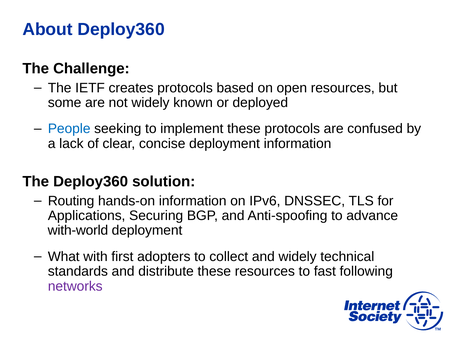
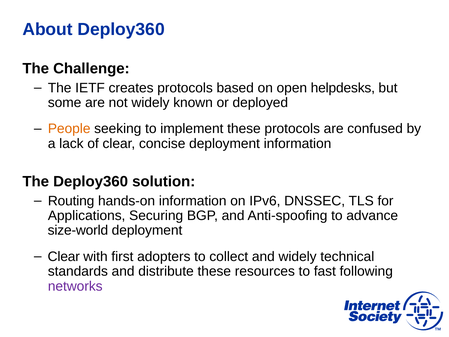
open resources: resources -> helpdesks
People colour: blue -> orange
with-world: with-world -> size-world
What at (64, 256): What -> Clear
